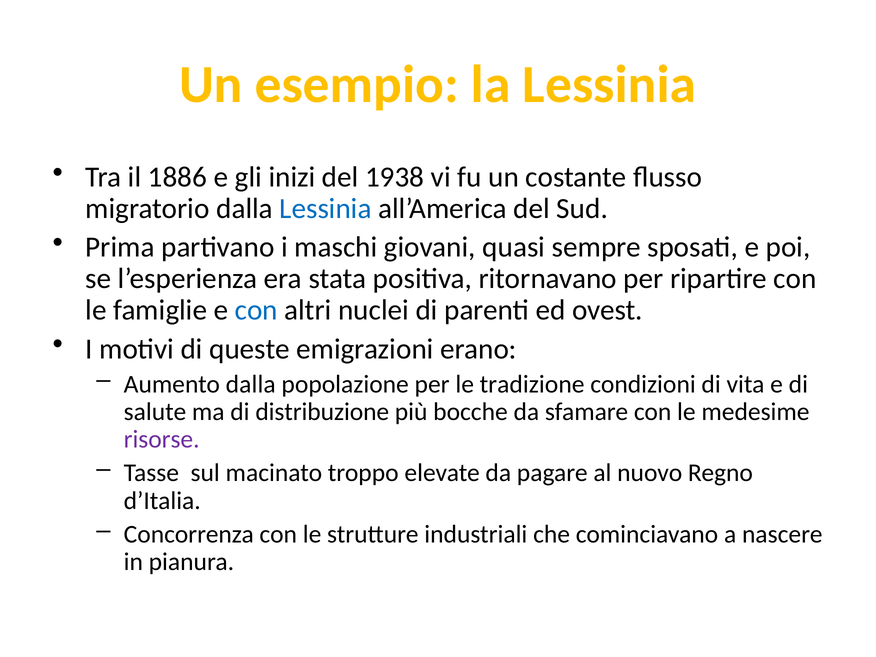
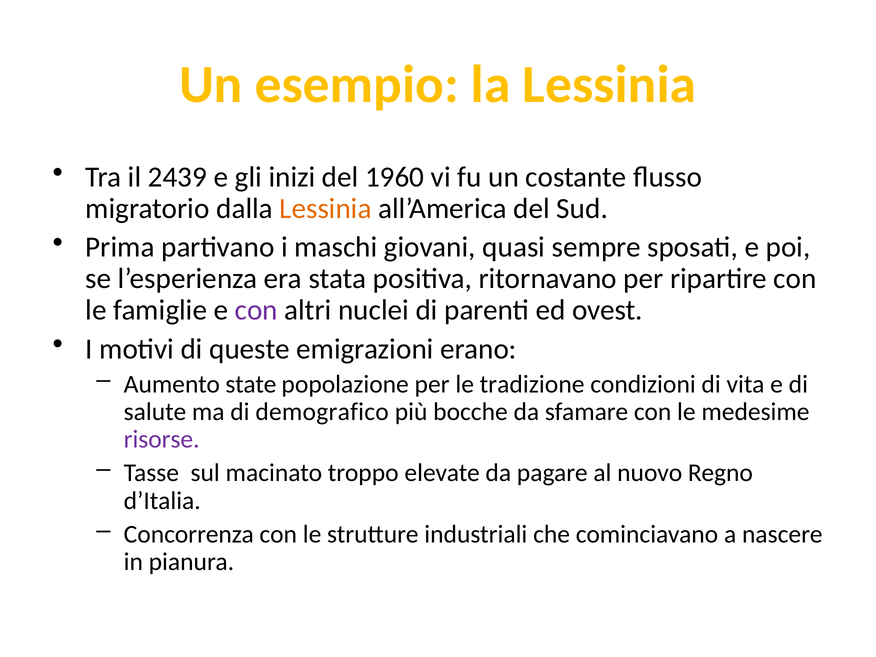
1886: 1886 -> 2439
1938: 1938 -> 1960
Lessinia at (325, 209) colour: blue -> orange
con at (256, 310) colour: blue -> purple
Aumento dalla: dalla -> state
distribuzione: distribuzione -> demografico
